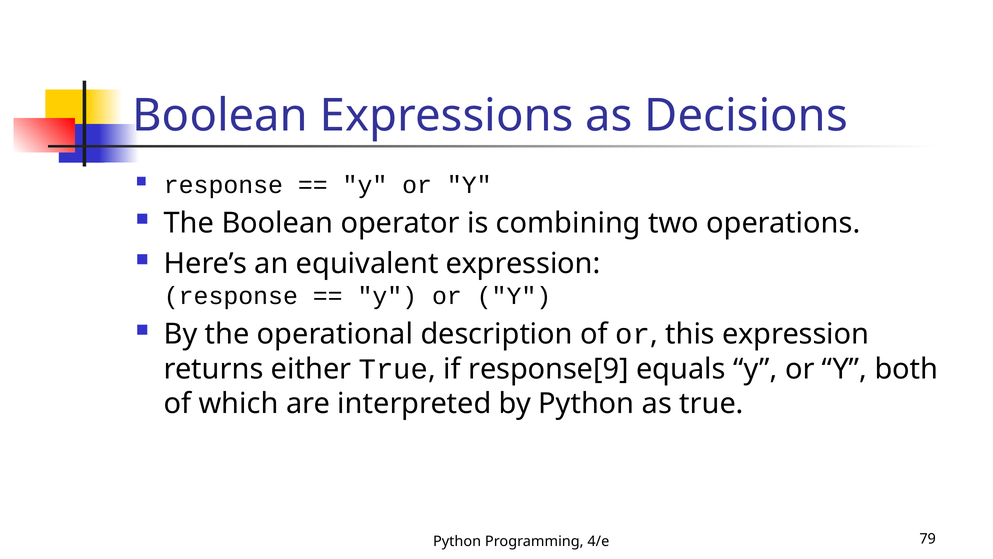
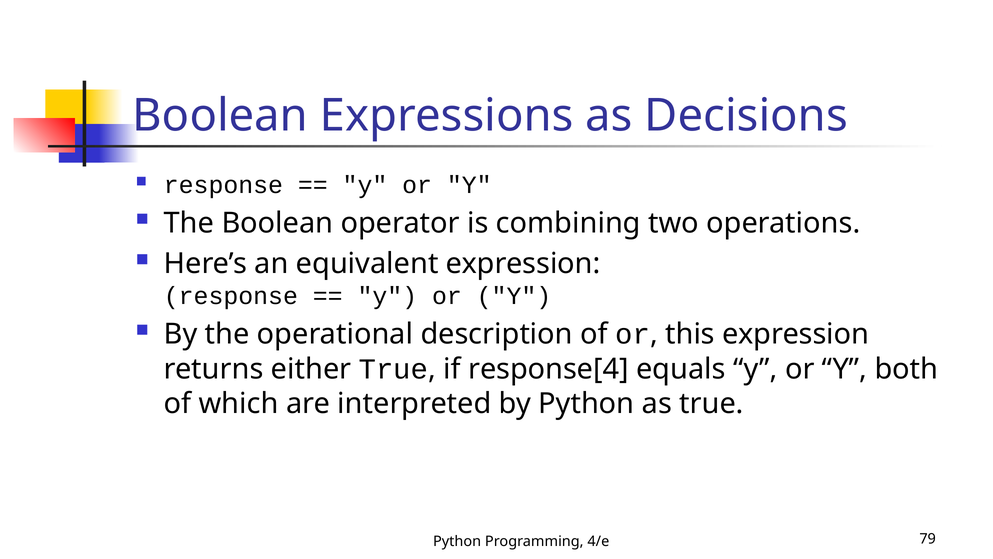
response[9: response[9 -> response[4
